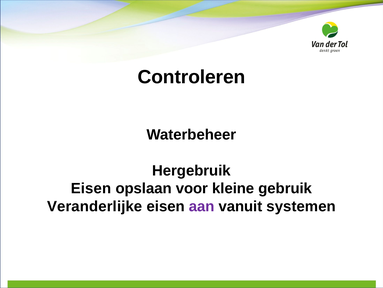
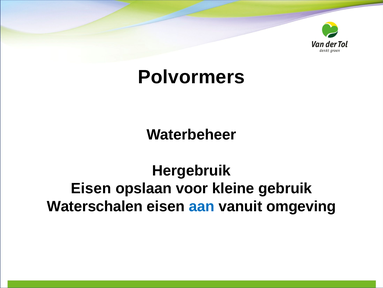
Controleren: Controleren -> Polvormers
Veranderlijke: Veranderlijke -> Waterschalen
aan colour: purple -> blue
systemen: systemen -> omgeving
